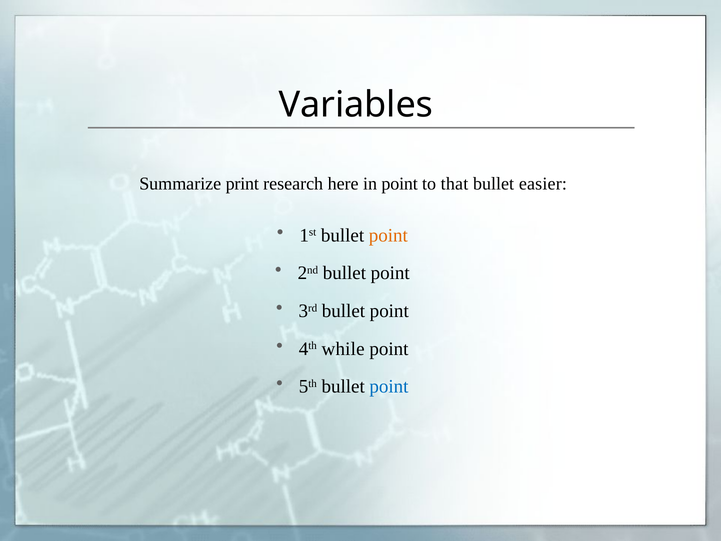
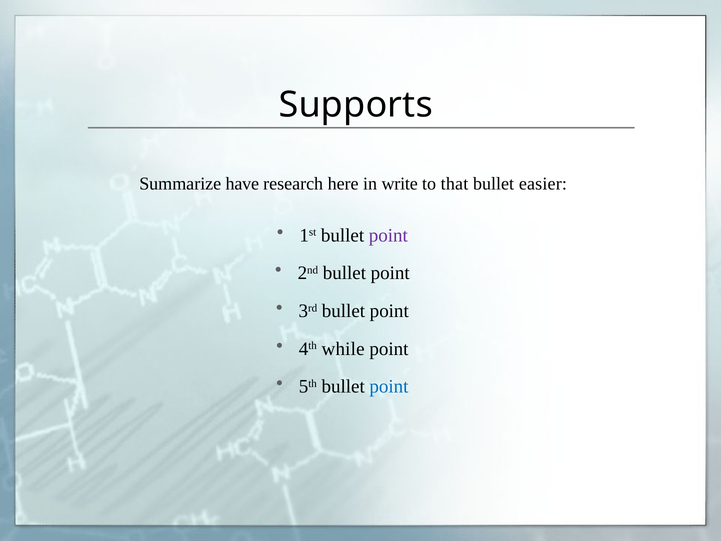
Variables: Variables -> Supports
print: print -> have
in point: point -> write
point at (388, 235) colour: orange -> purple
